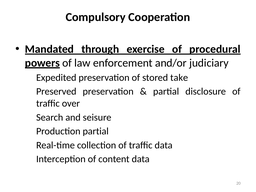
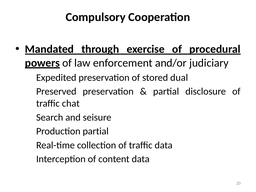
take: take -> dual
over: over -> chat
